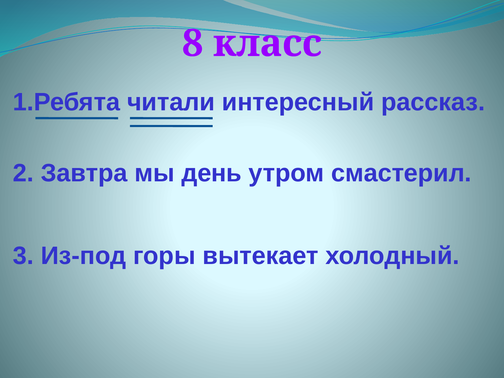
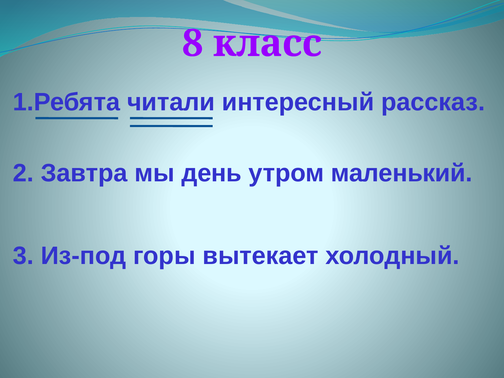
смастерил: смастерил -> маленький
